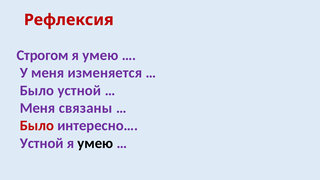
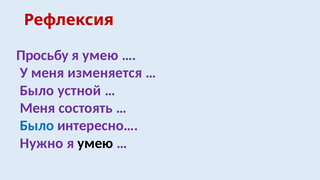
Строгом: Строгом -> Просьбу
связаны: связаны -> состоять
Было at (37, 126) colour: red -> blue
Устной at (42, 143): Устной -> Нужно
